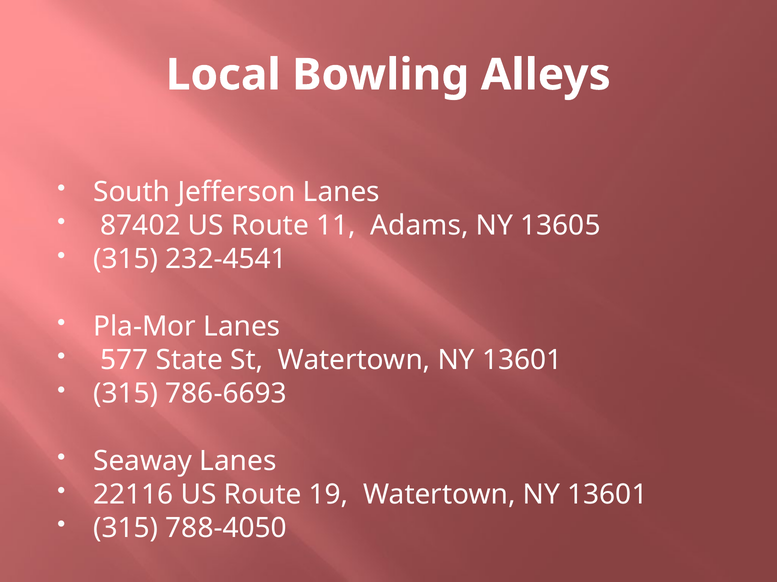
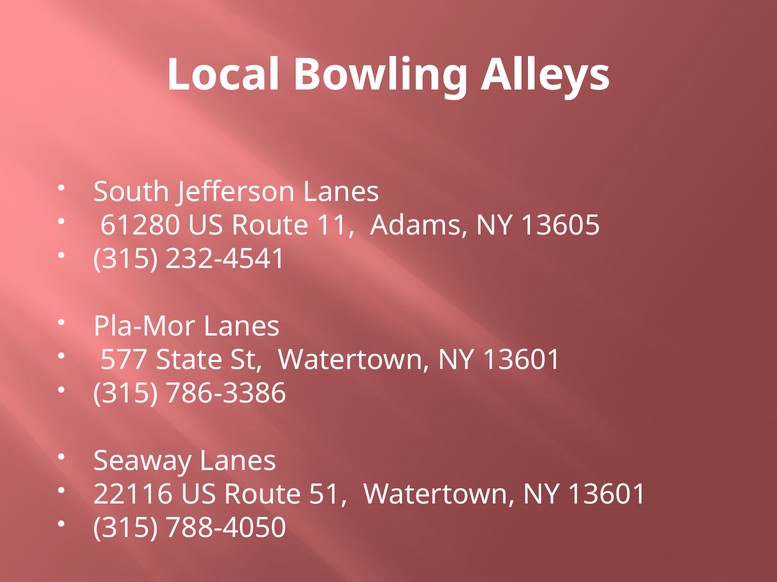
87402: 87402 -> 61280
786-6693: 786-6693 -> 786-3386
19: 19 -> 51
